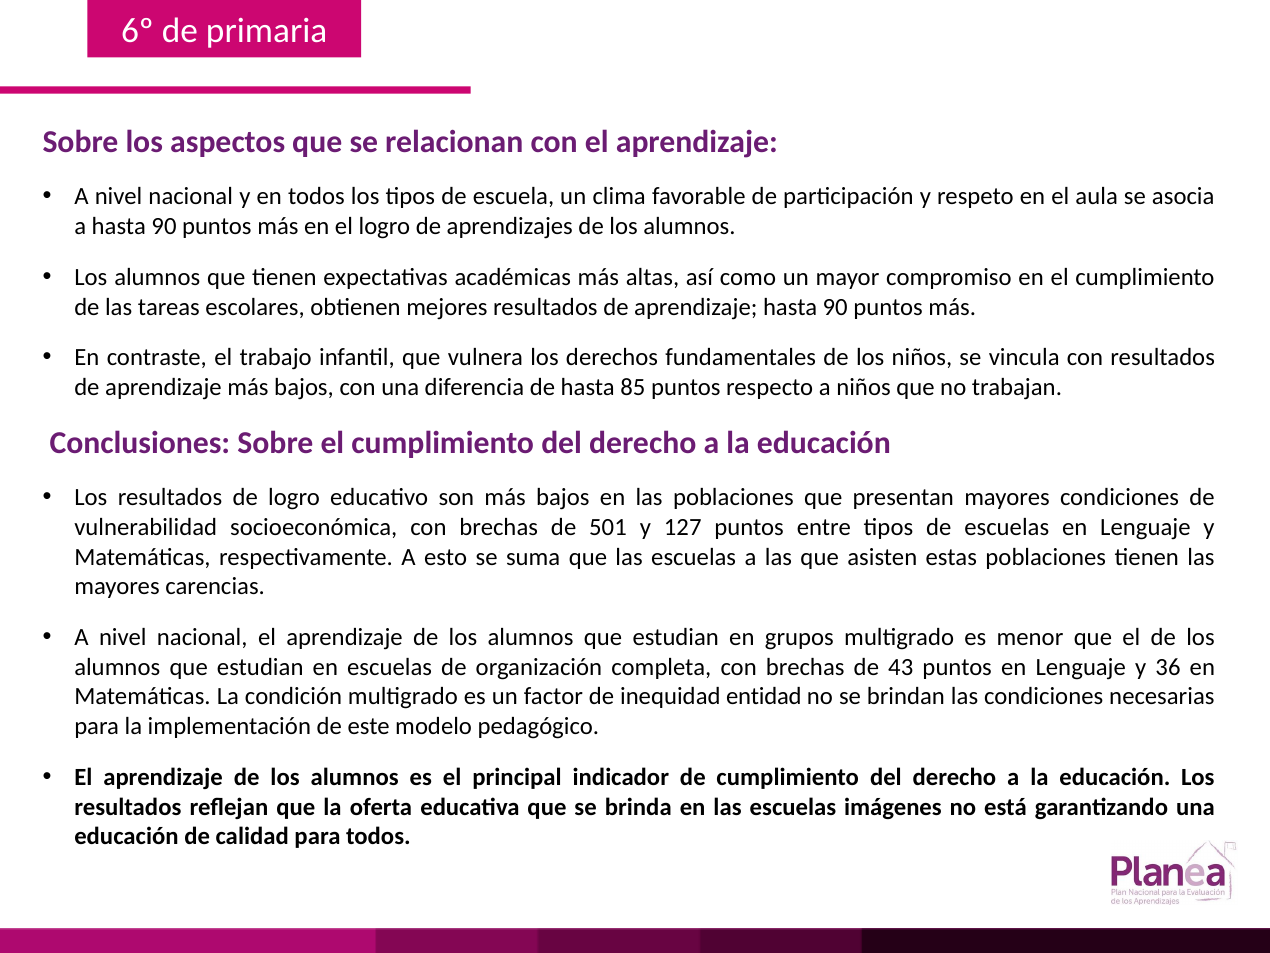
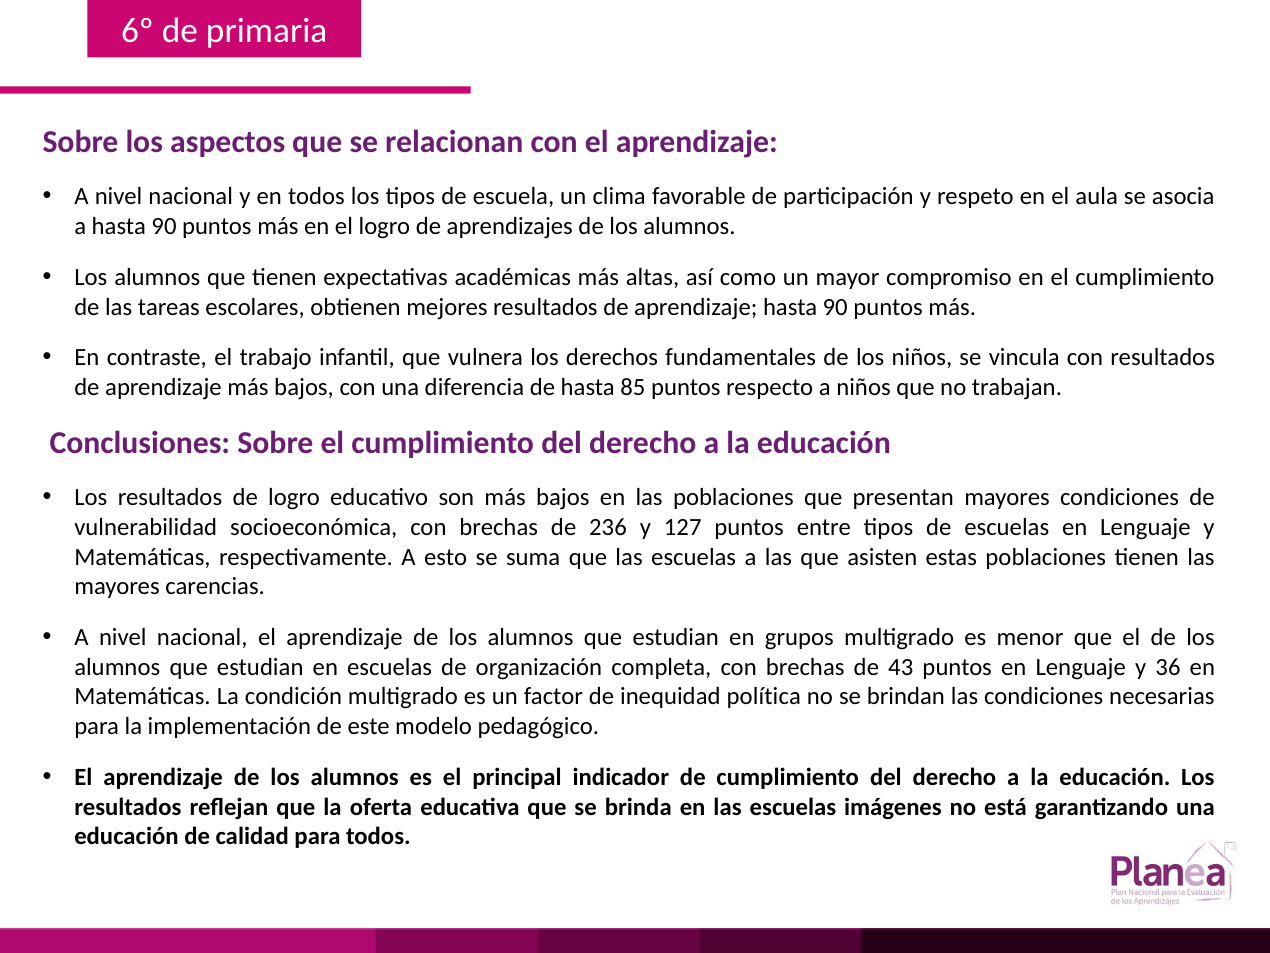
501: 501 -> 236
entidad: entidad -> política
